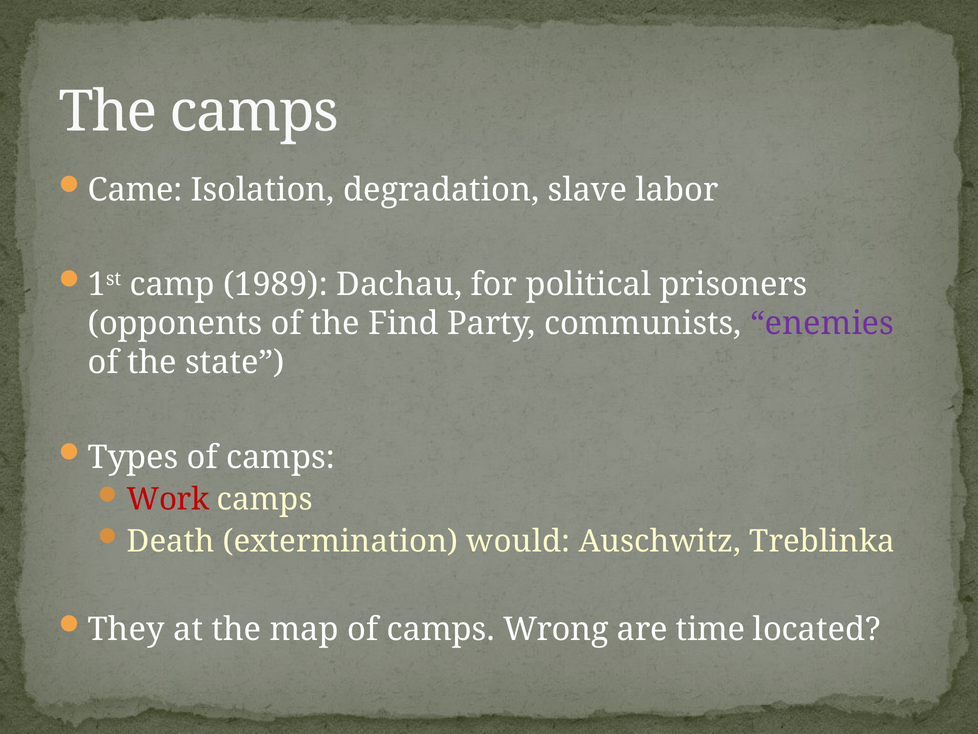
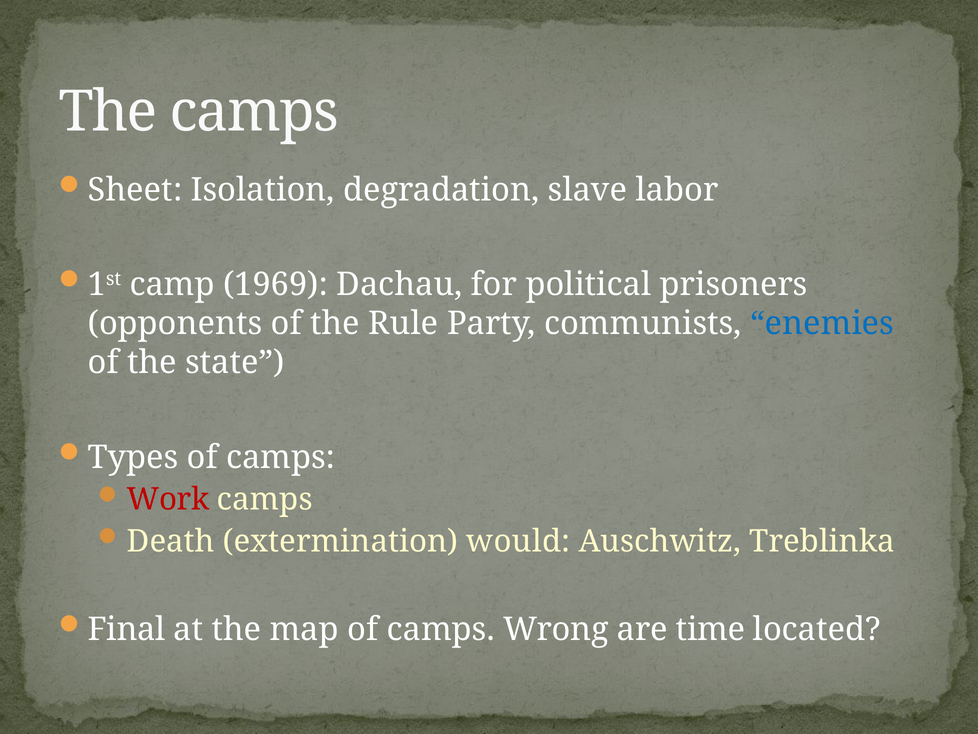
Came: Came -> Sheet
1989: 1989 -> 1969
Find: Find -> Rule
enemies colour: purple -> blue
They: They -> Final
